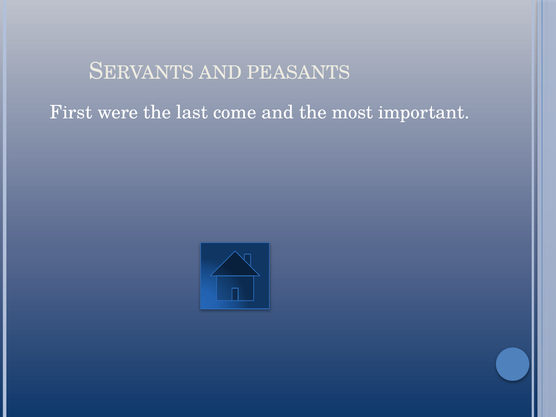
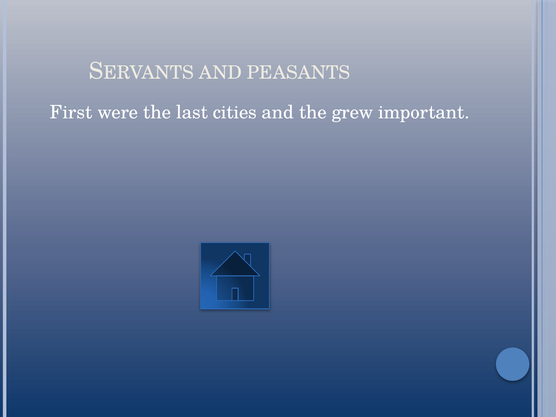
come: come -> cities
most: most -> grew
